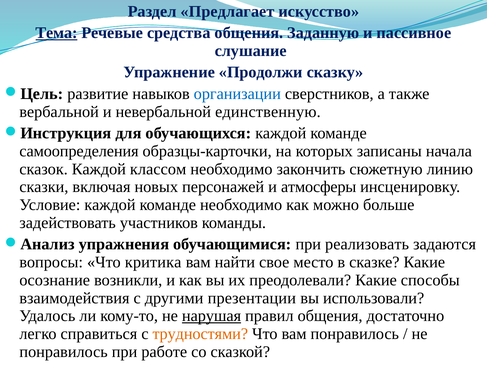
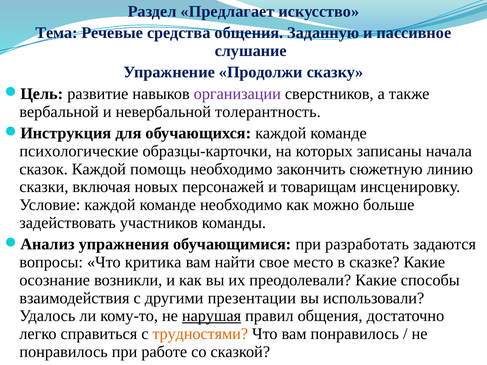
Тема underline: present -> none
организации colour: blue -> purple
единственную: единственную -> толерантность
самоопределения: самоопределения -> психологические
классом: классом -> помощь
атмосферы: атмосферы -> товарищам
реализовать: реализовать -> разработать
